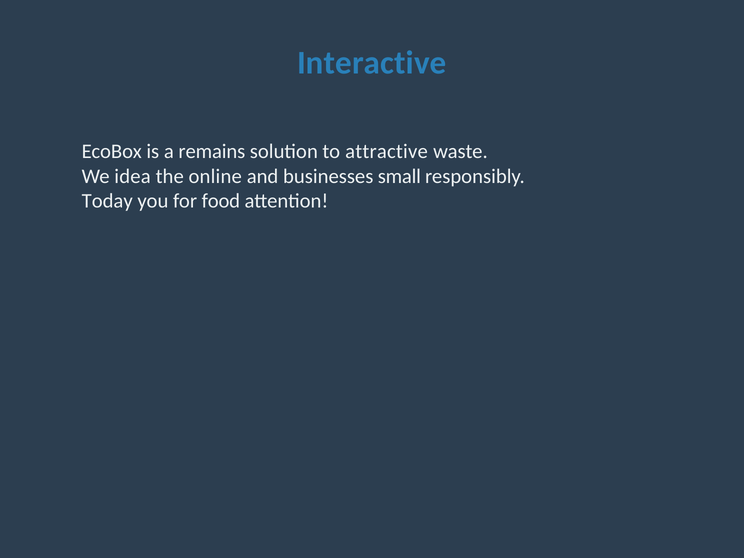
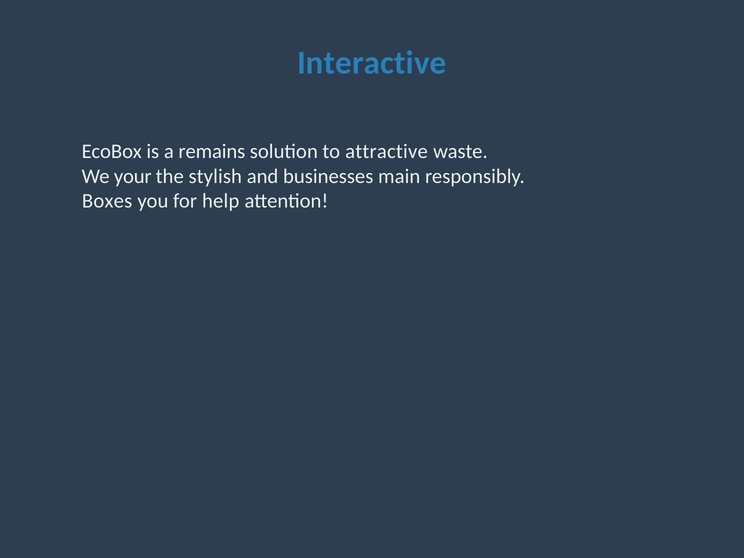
idea: idea -> your
online: online -> stylish
small: small -> main
Today: Today -> Boxes
food: food -> help
